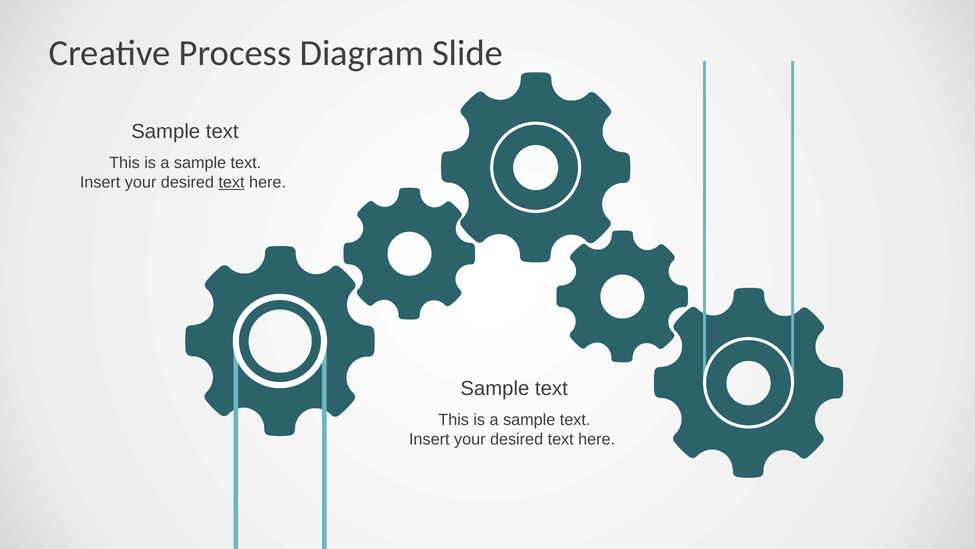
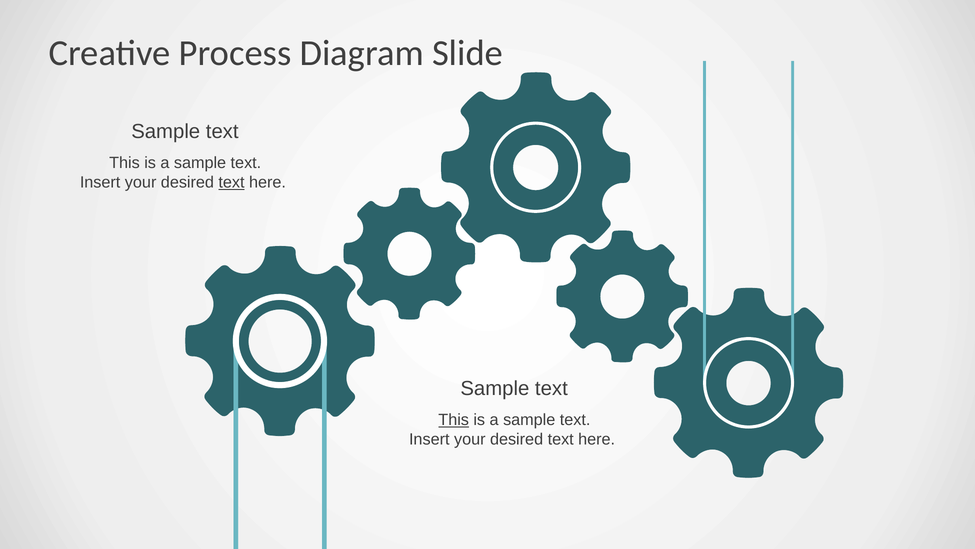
This at (454, 420) underline: none -> present
